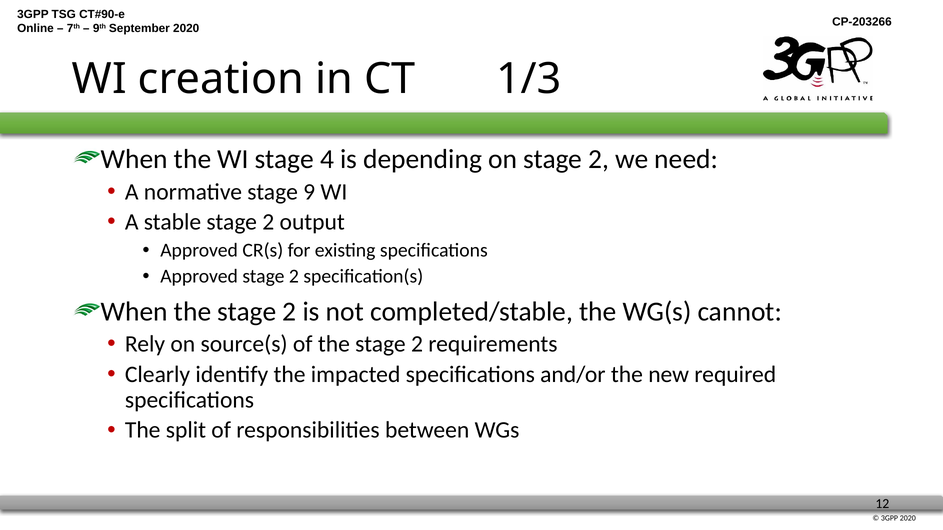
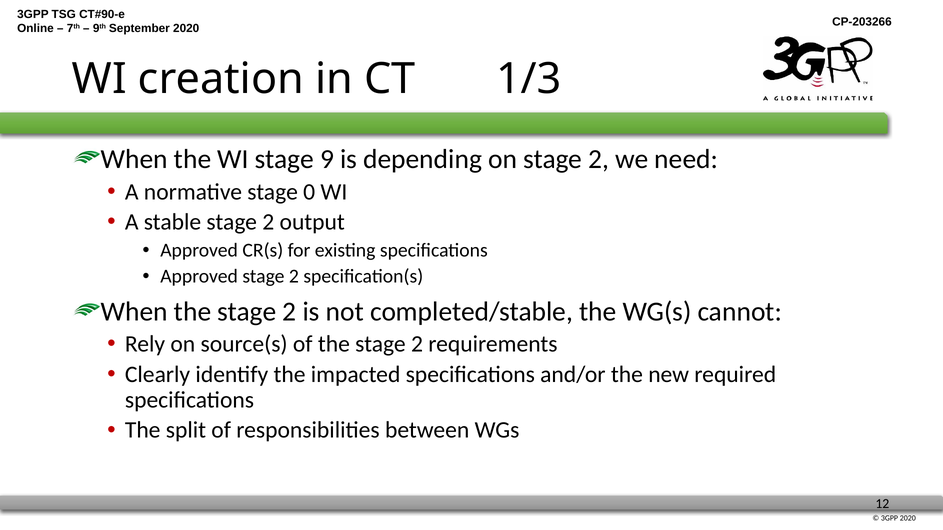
4: 4 -> 9
9: 9 -> 0
